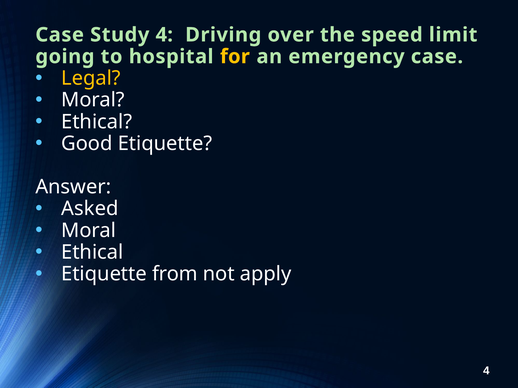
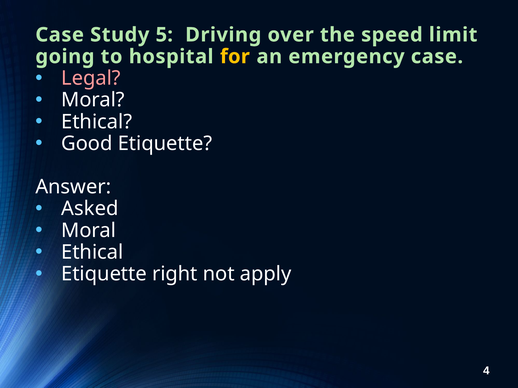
Study 4: 4 -> 5
Legal colour: yellow -> pink
from: from -> right
